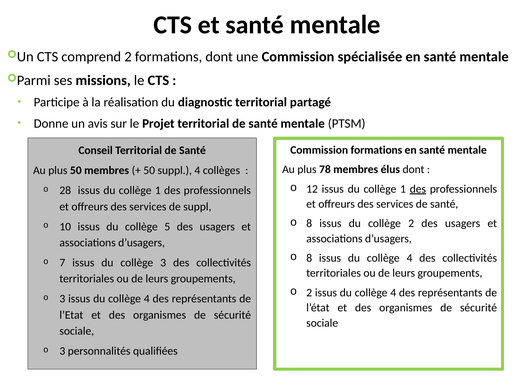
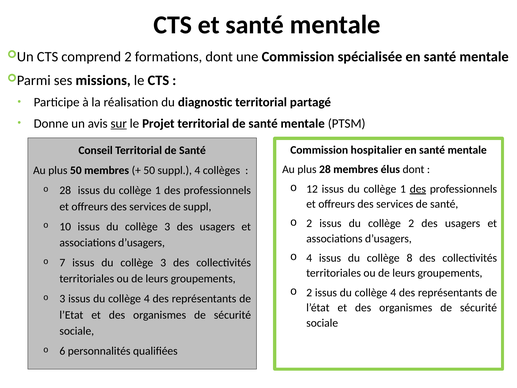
sur underline: none -> present
Commission formations: formations -> hospitalier
plus 78: 78 -> 28
8 at (309, 223): 8 -> 2
5 at (167, 226): 5 -> 3
8 at (309, 258): 8 -> 4
4 at (409, 258): 4 -> 8
3 at (62, 351): 3 -> 6
